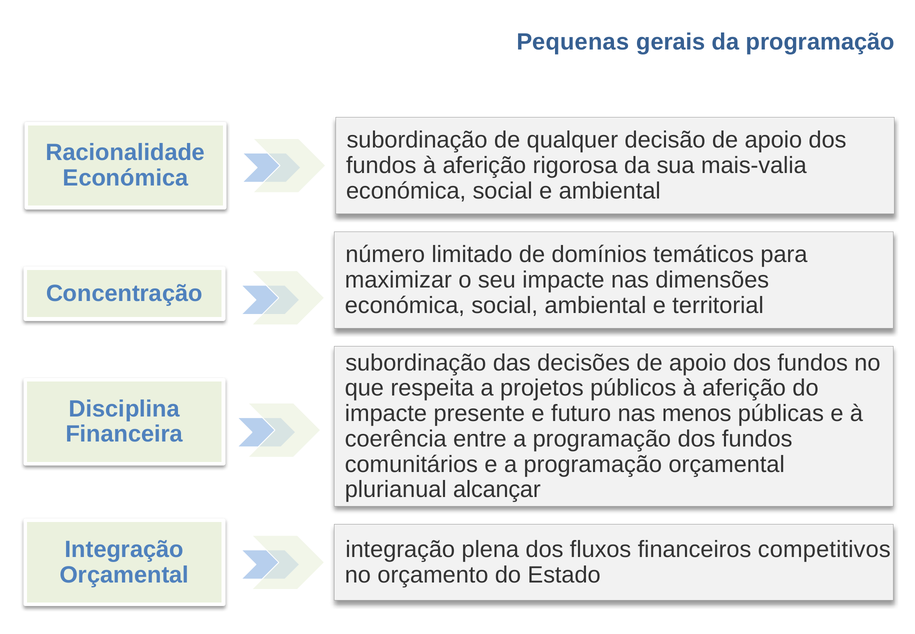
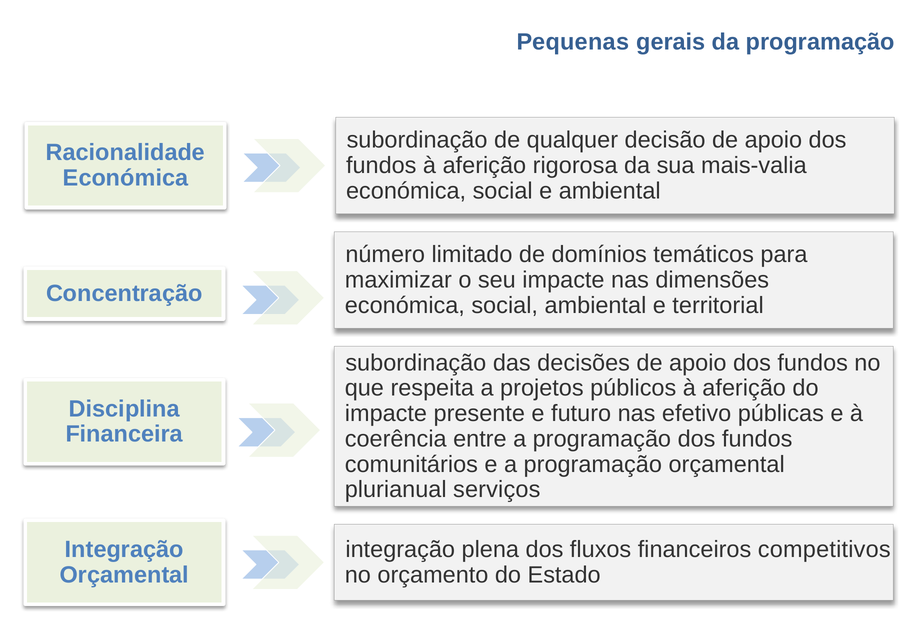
menos: menos -> efetivo
alcançar: alcançar -> serviços
